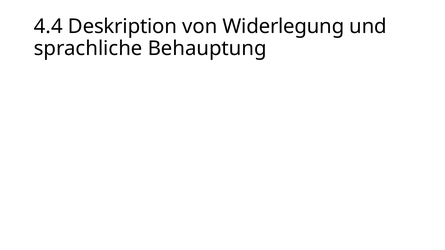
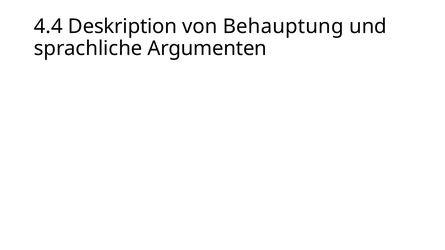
Widerlegung: Widerlegung -> Behauptung
Behauptung: Behauptung -> Argumenten
